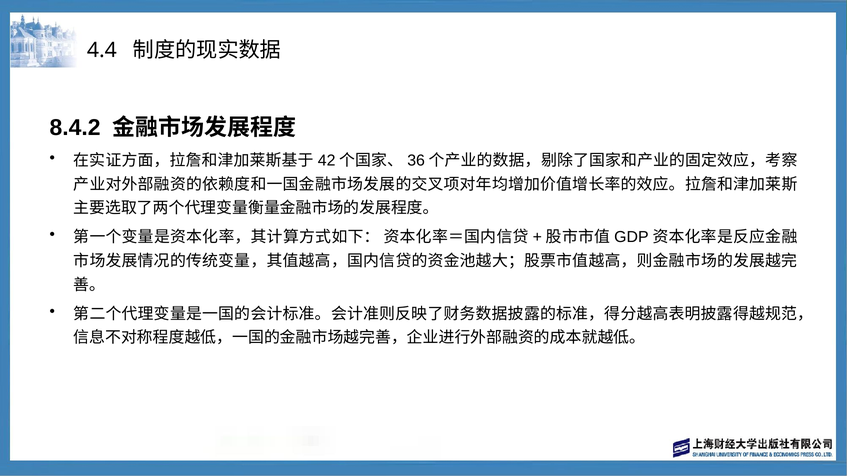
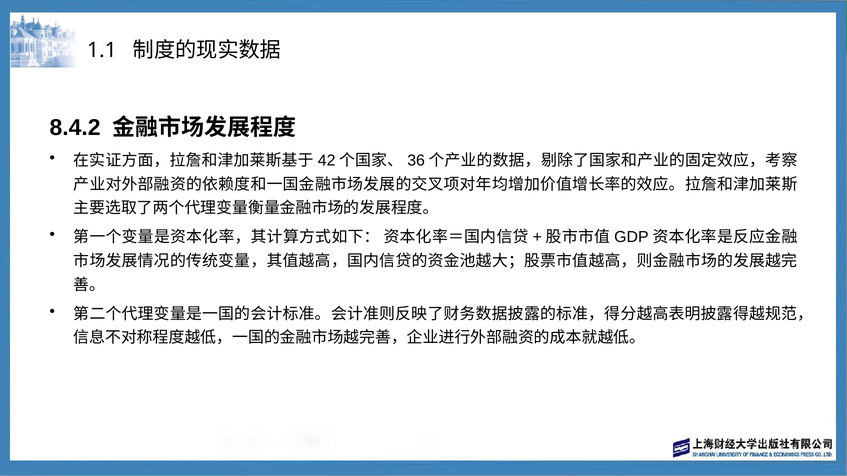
4.4: 4.4 -> 1.1
